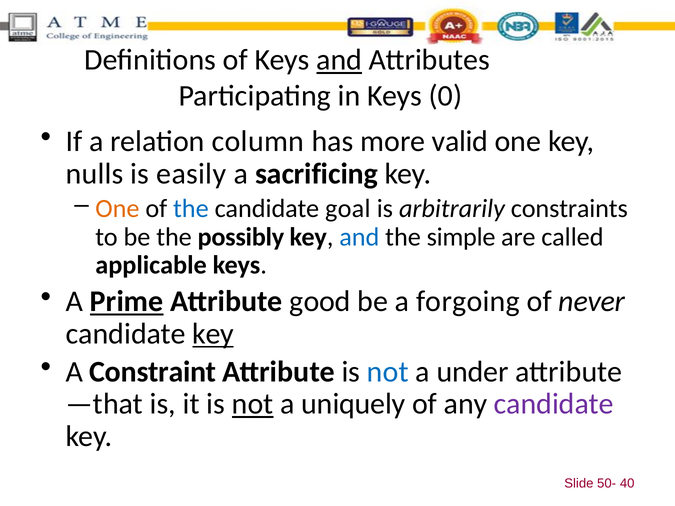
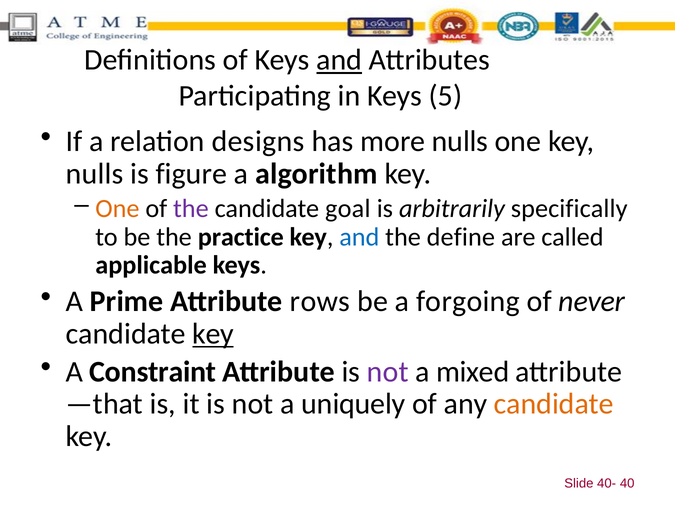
0: 0 -> 5
column: column -> designs
more valid: valid -> nulls
easily: easily -> figure
sacrificing: sacrificing -> algorithm
the at (191, 209) colour: blue -> purple
constraints: constraints -> specifically
possibly: possibly -> practice
simple: simple -> define
Prime underline: present -> none
good: good -> rows
not at (388, 372) colour: blue -> purple
under: under -> mixed
not at (253, 404) underline: present -> none
candidate at (554, 404) colour: purple -> orange
50-: 50- -> 40-
